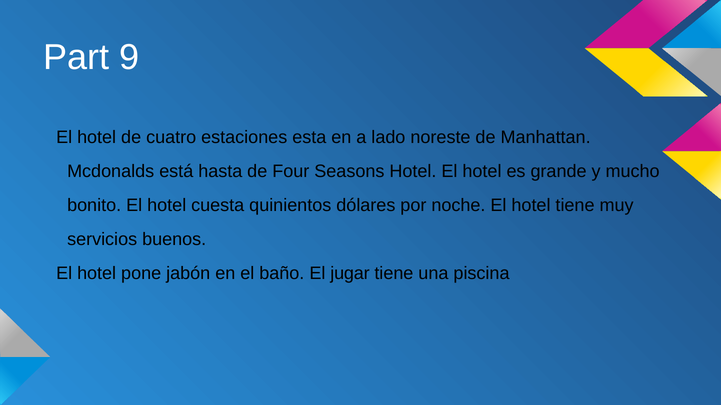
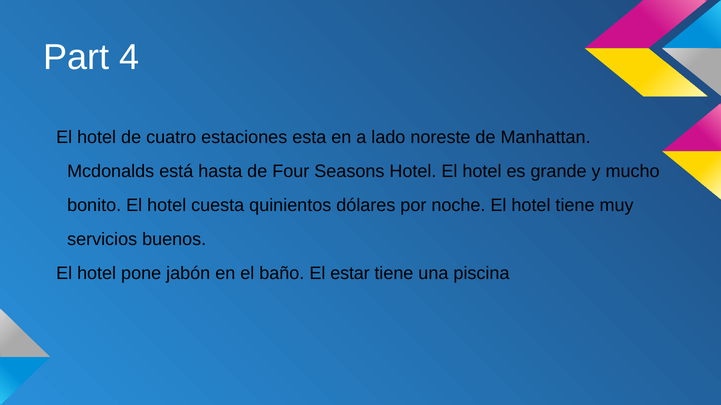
9: 9 -> 4
jugar: jugar -> estar
